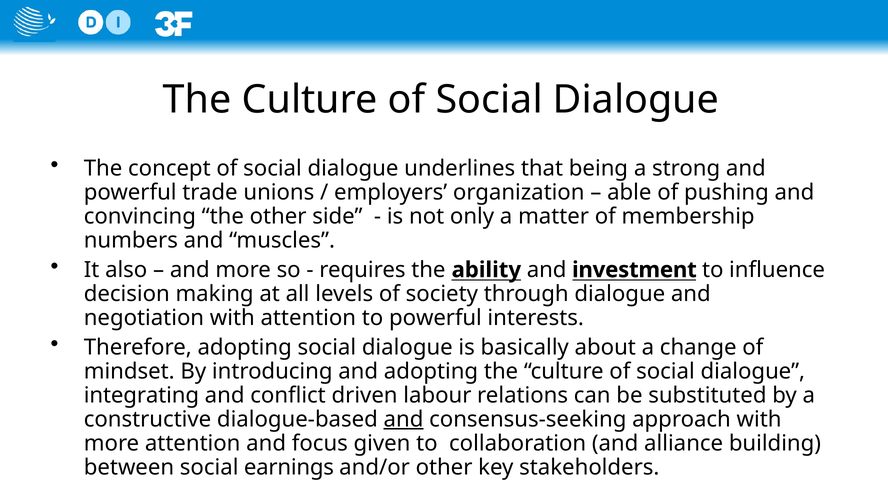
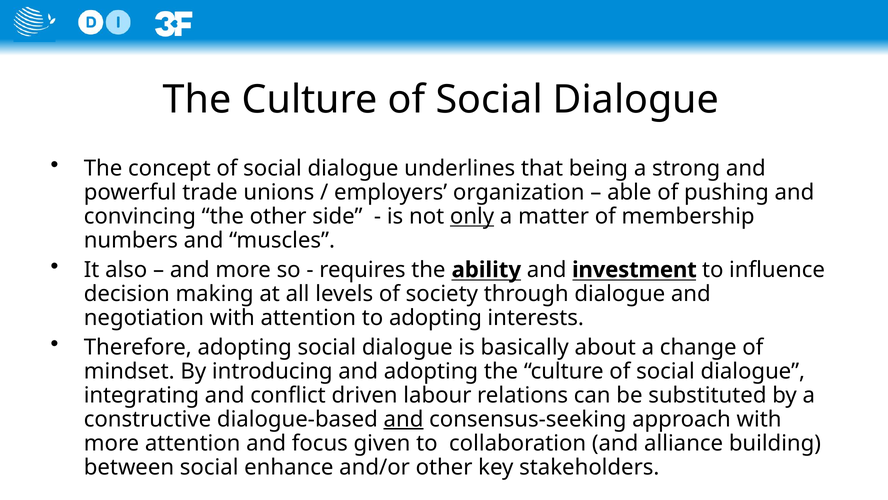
only underline: none -> present
to powerful: powerful -> adopting
earnings: earnings -> enhance
